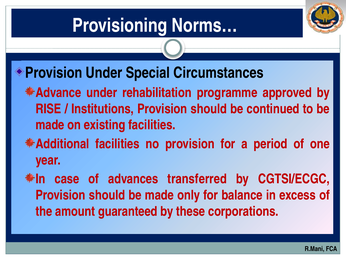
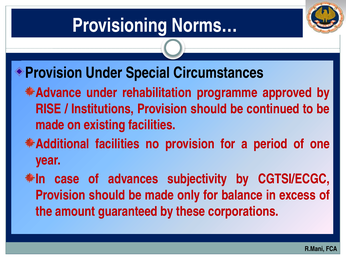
transferred: transferred -> subjectivity
